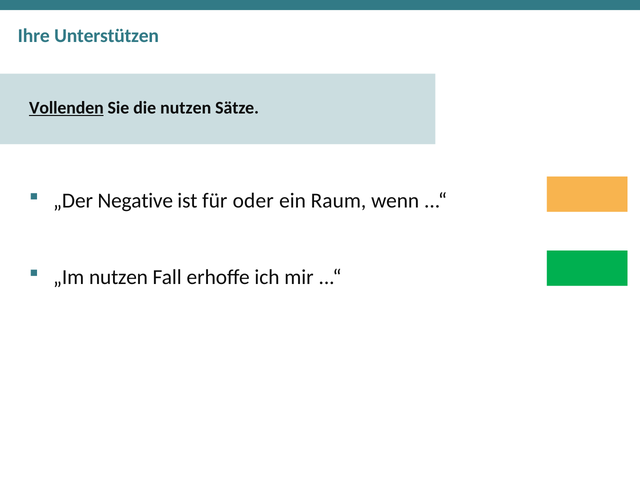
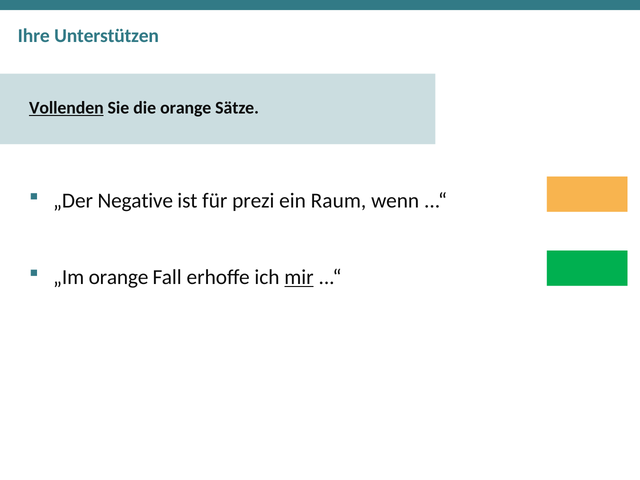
die nutzen: nutzen -> orange
oder: oder -> prezi
„Im nutzen: nutzen -> orange
mir underline: none -> present
